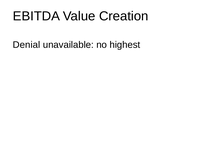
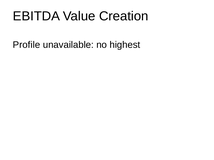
Denial: Denial -> Profile
